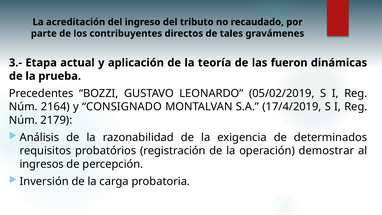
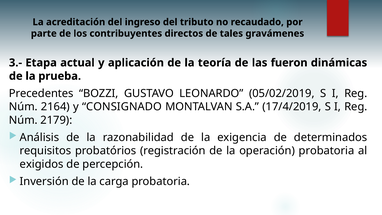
operación demostrar: demostrar -> probatoria
ingresos: ingresos -> exigidos
